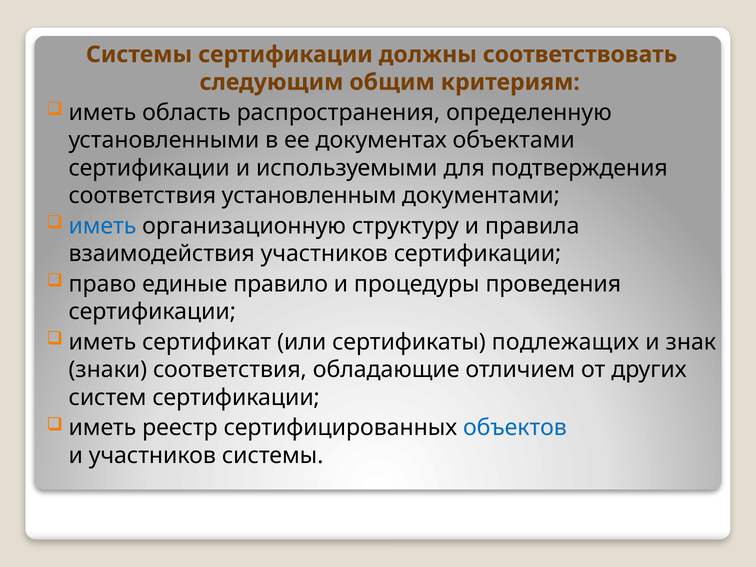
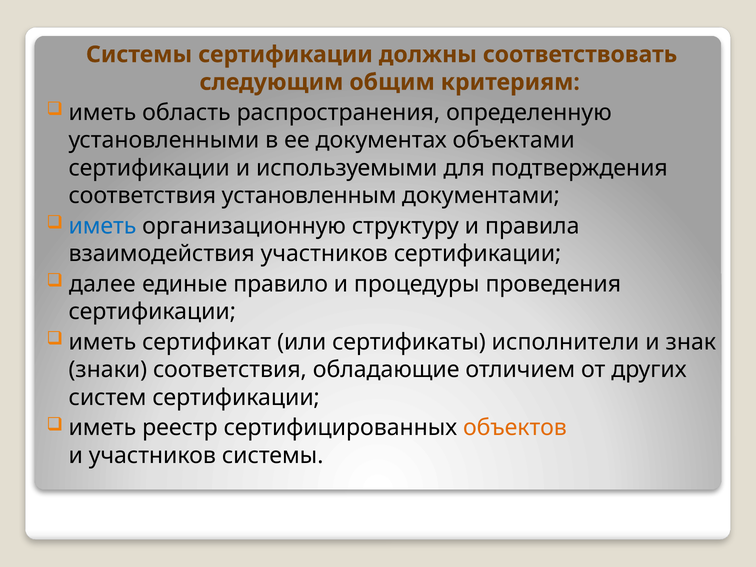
право: право -> далее
подлежащих: подлежащих -> исполнители
объектов colour: blue -> orange
